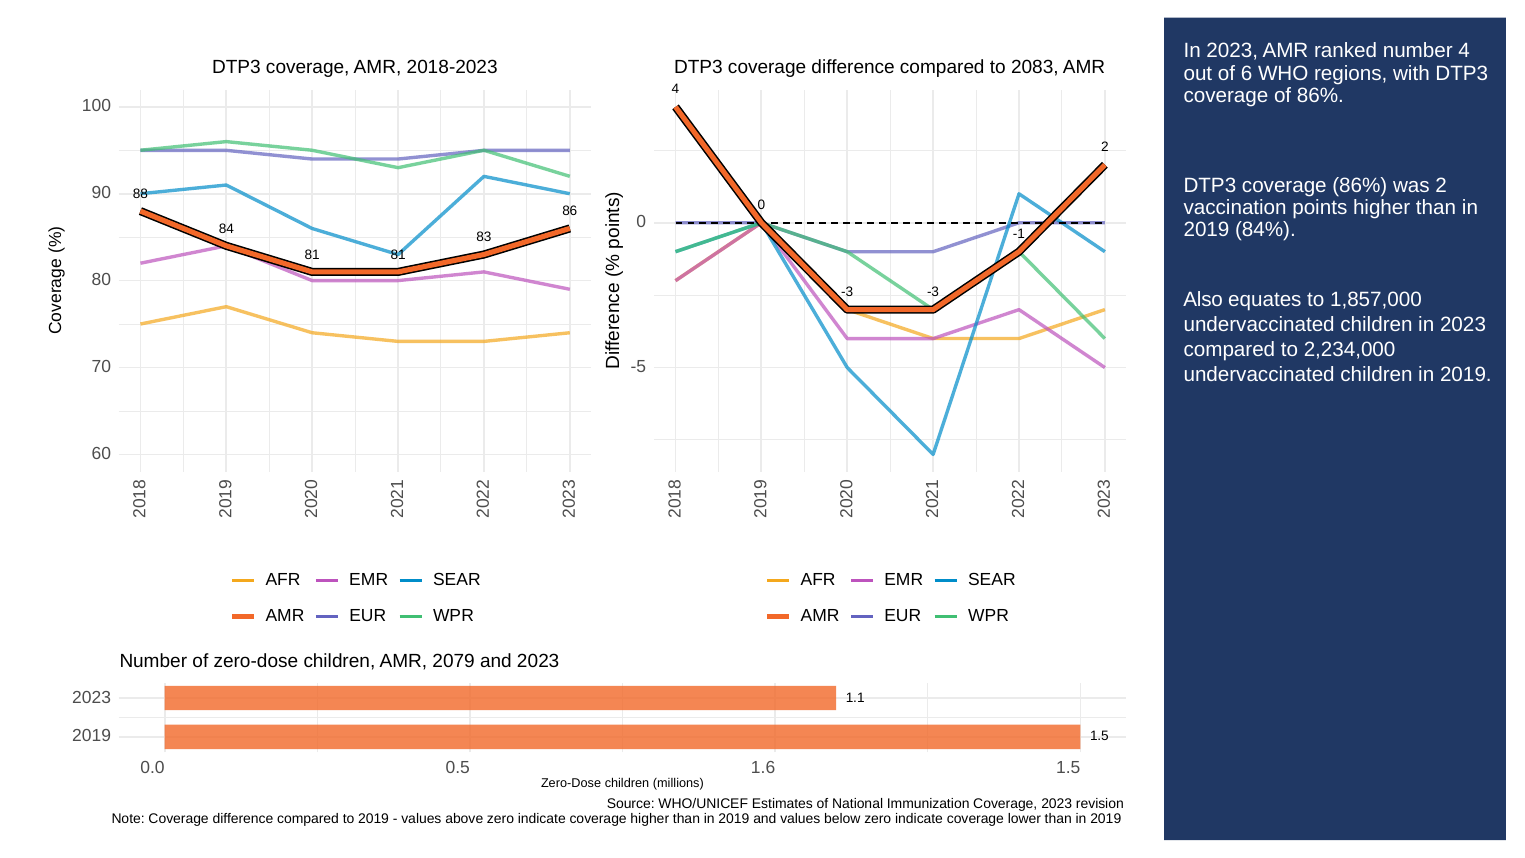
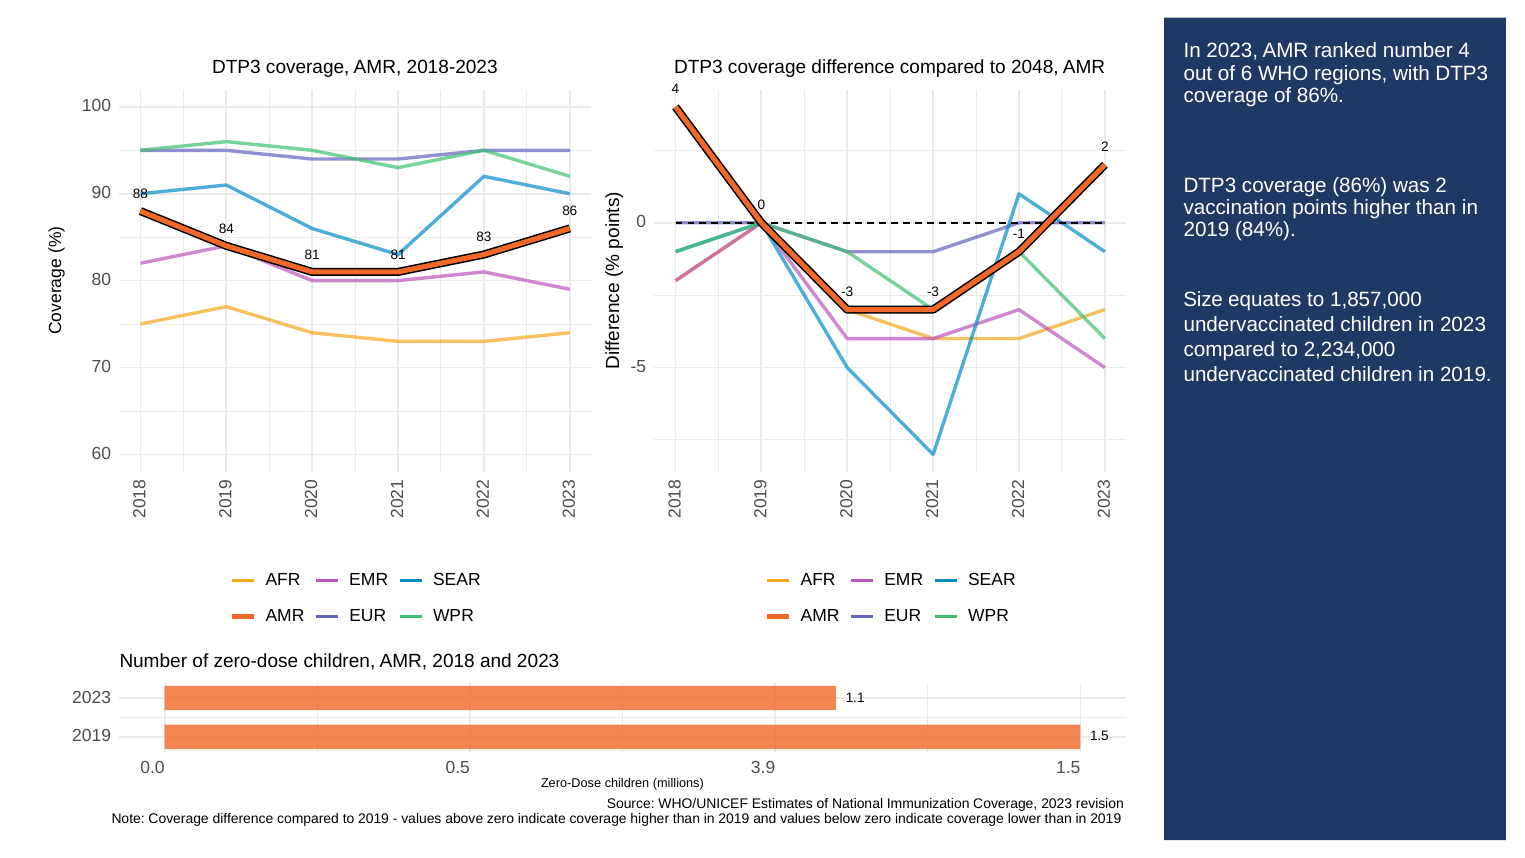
2083: 2083 -> 2048
Also: Also -> Size
2079: 2079 -> 2018
1.6: 1.6 -> 3.9
